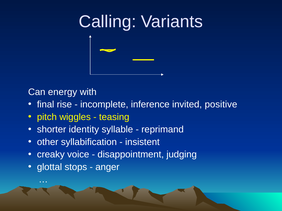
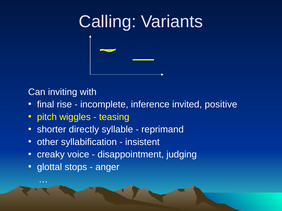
energy: energy -> inviting
identity: identity -> directly
